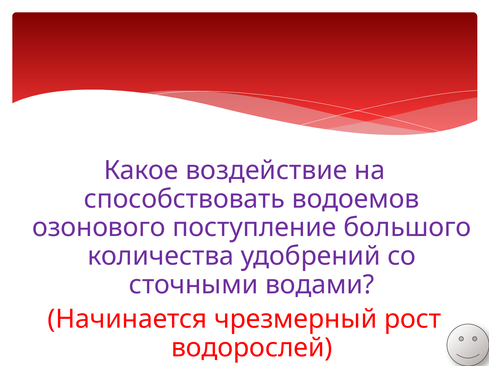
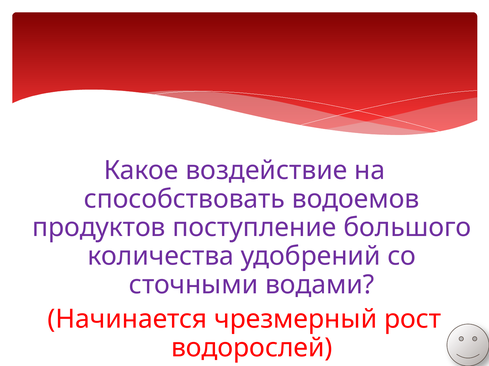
озонового: озонового -> продуктов
